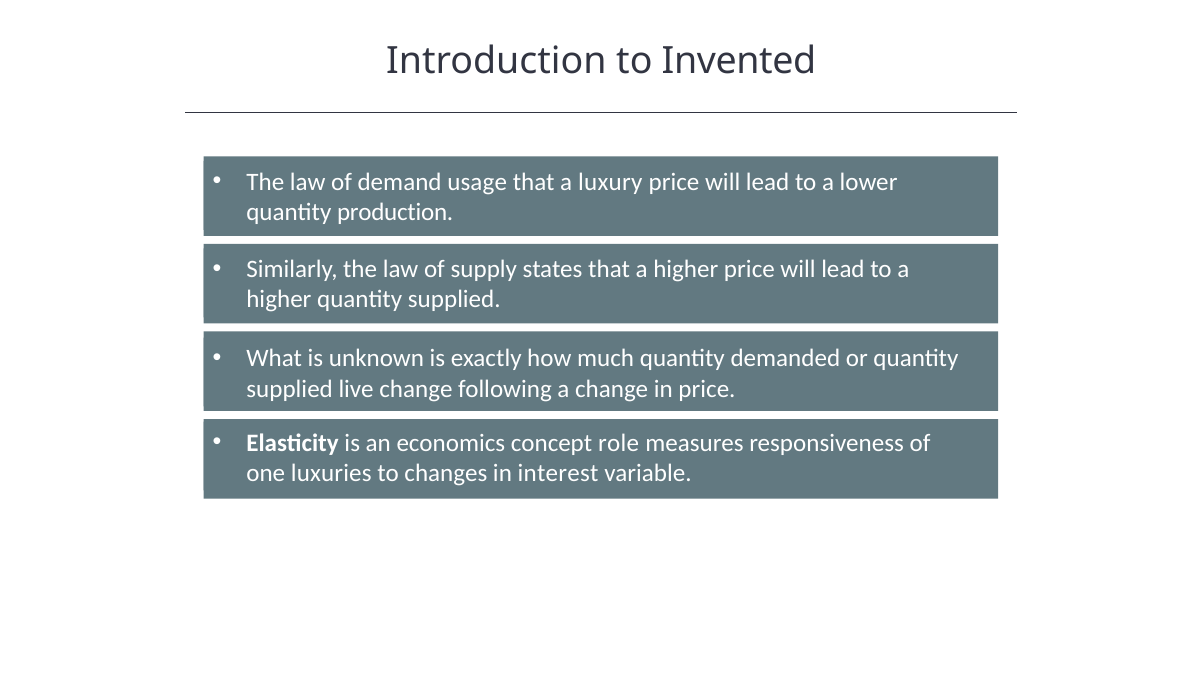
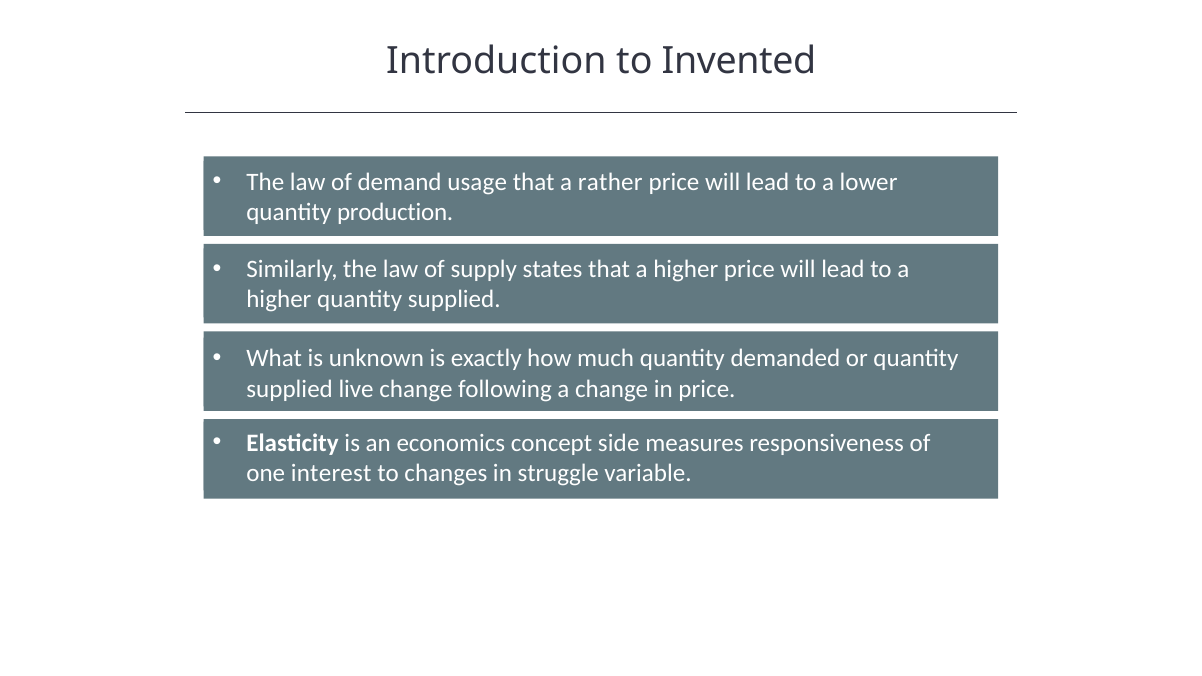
luxury: luxury -> rather
role: role -> side
luxuries: luxuries -> interest
interest: interest -> struggle
